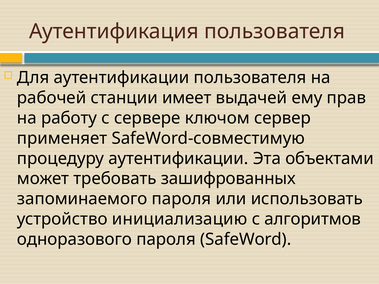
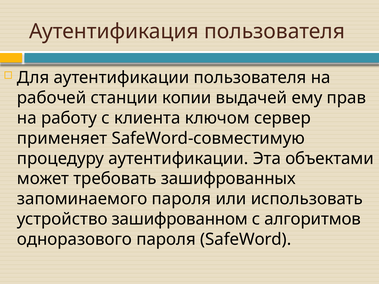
имеет: имеет -> копии
сервере: сервере -> клиента
инициализацию: инициализацию -> зашифрованном
